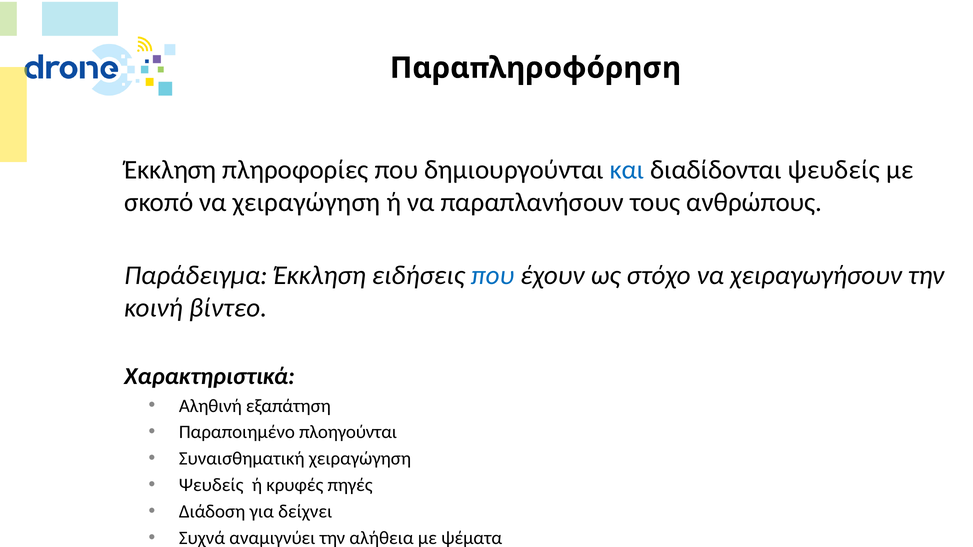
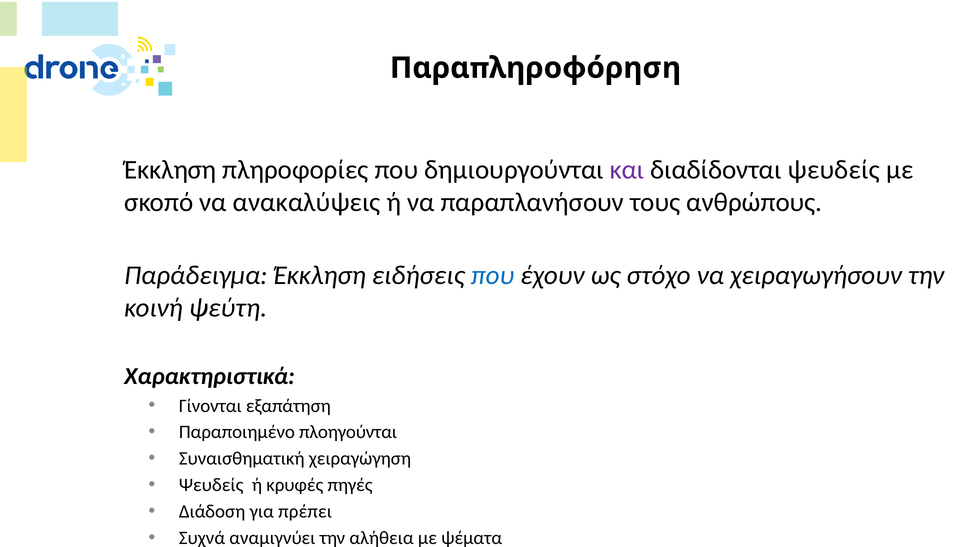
και colour: blue -> purple
να χειραγώγηση: χειραγώγηση -> ανακαλύψεις
βίντεο: βίντεο -> ψεύτη
Αληθινή: Αληθινή -> Γίνονται
δείχνει: δείχνει -> πρέπει
